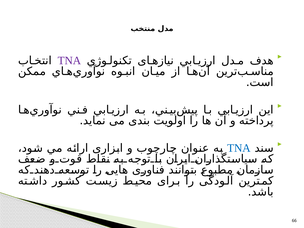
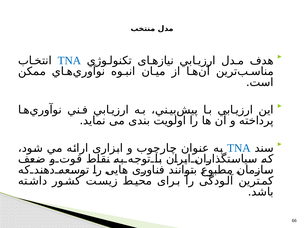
TNA at (69, 61) colour: purple -> blue
